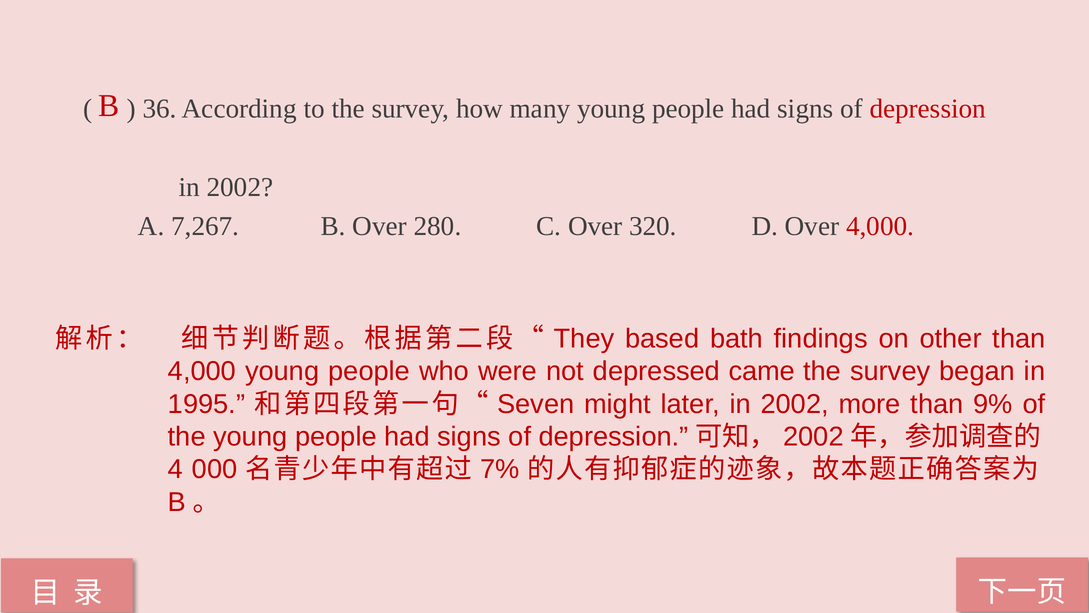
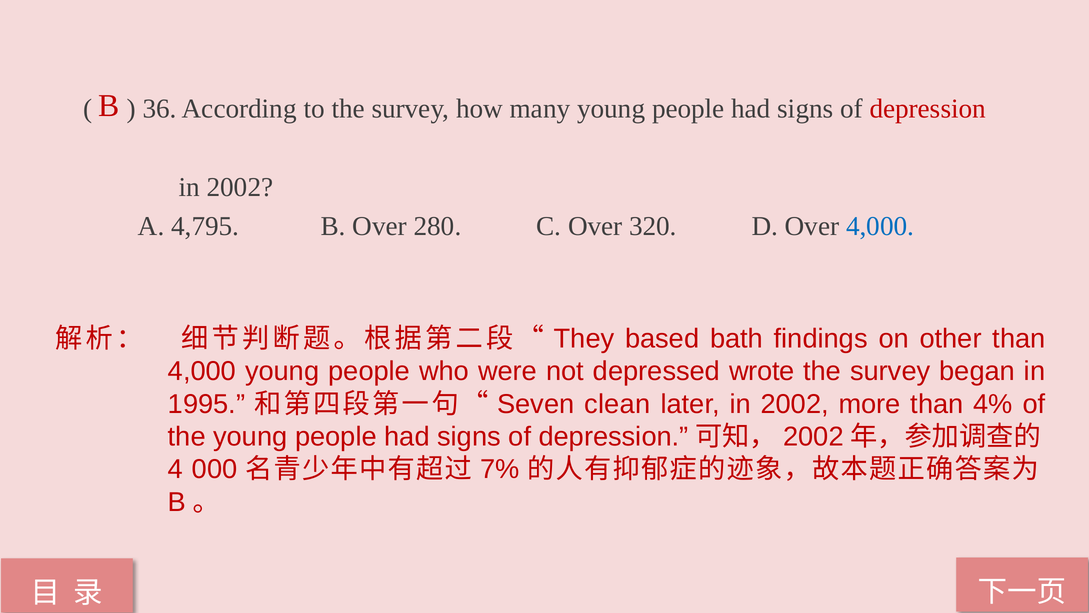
7,267: 7,267 -> 4,795
4,000 at (880, 226) colour: red -> blue
came: came -> wrote
might: might -> clean
9%: 9% -> 4%
